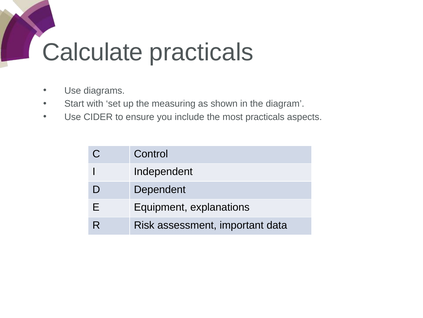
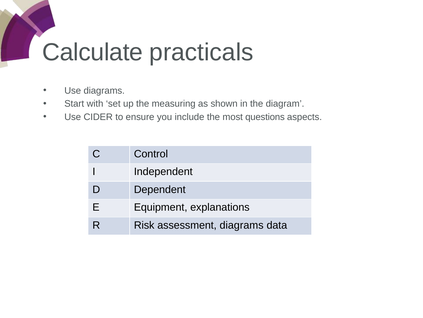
most practicals: practicals -> questions
assessment important: important -> diagrams
